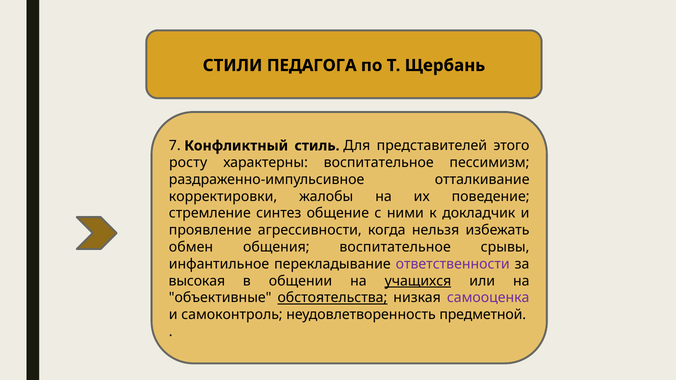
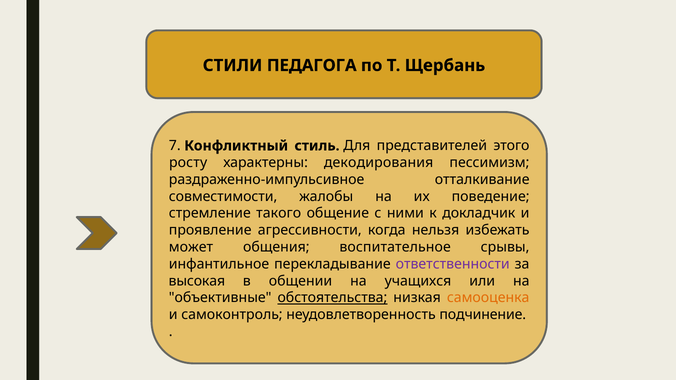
характерны воспитательное: воспитательное -> декодирования
корректировки: корректировки -> совместимости
синтез: синтез -> такого
обмен: обмен -> может
учащихся underline: present -> none
самооценка colour: purple -> orange
предметной: предметной -> подчинение
